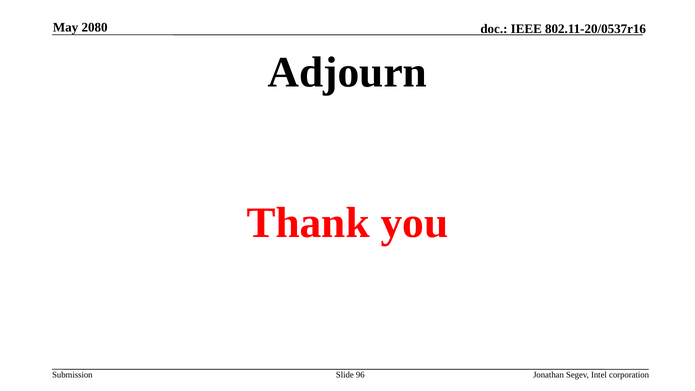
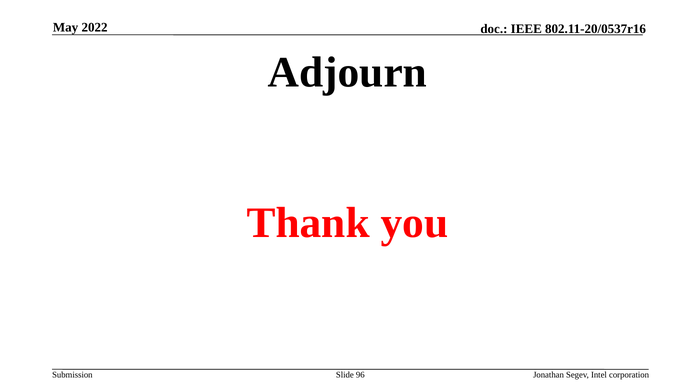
2080: 2080 -> 2022
